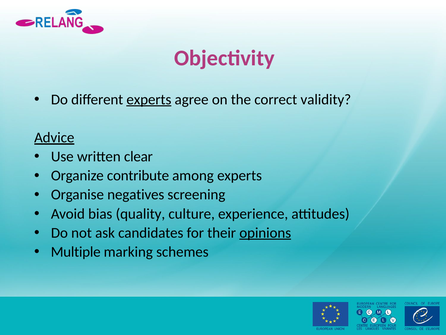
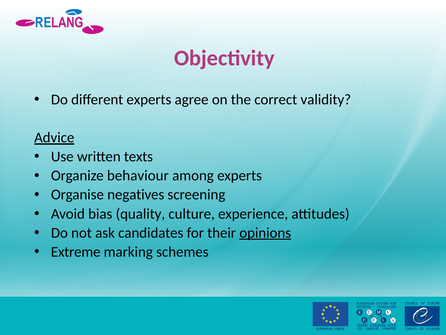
experts at (149, 99) underline: present -> none
clear: clear -> texts
contribute: contribute -> behaviour
Multiple: Multiple -> Extreme
